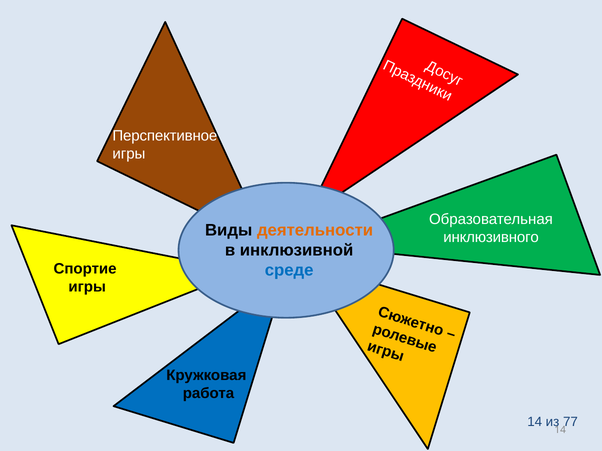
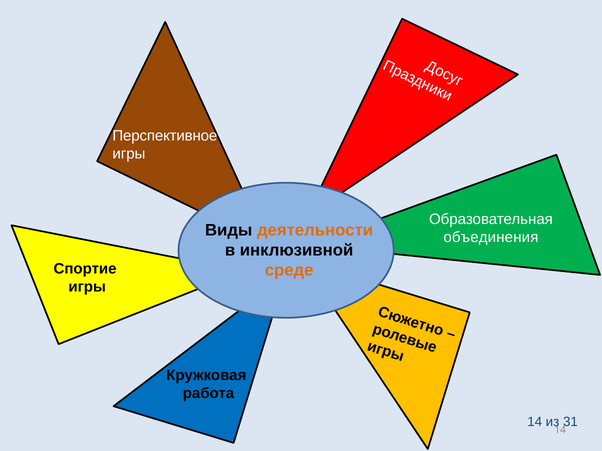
инклюзивного: инклюзивного -> объединения
среде colour: blue -> orange
77: 77 -> 31
